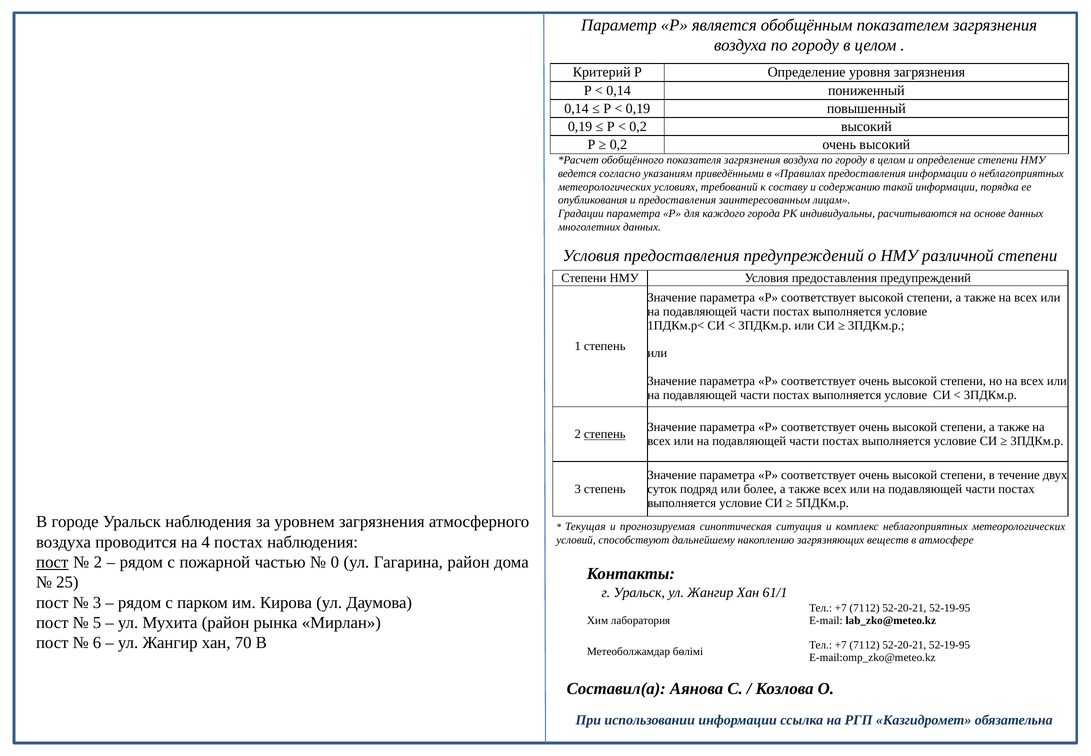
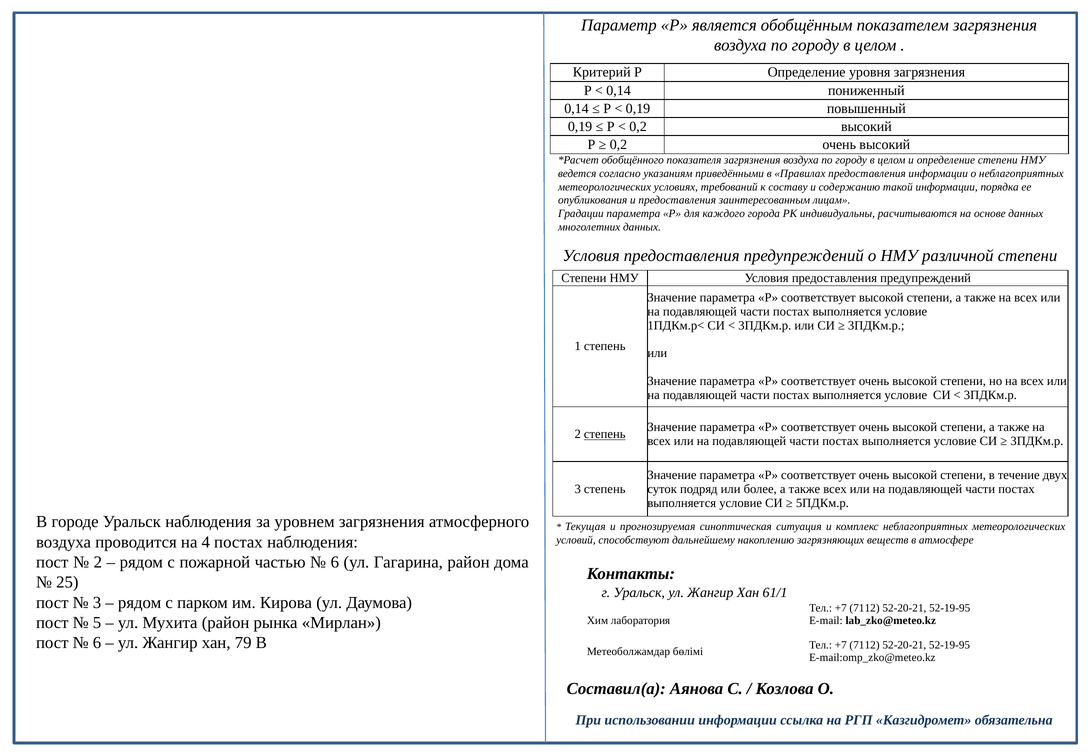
пост at (52, 562) underline: present -> none
0 at (335, 562): 0 -> 6
70: 70 -> 79
